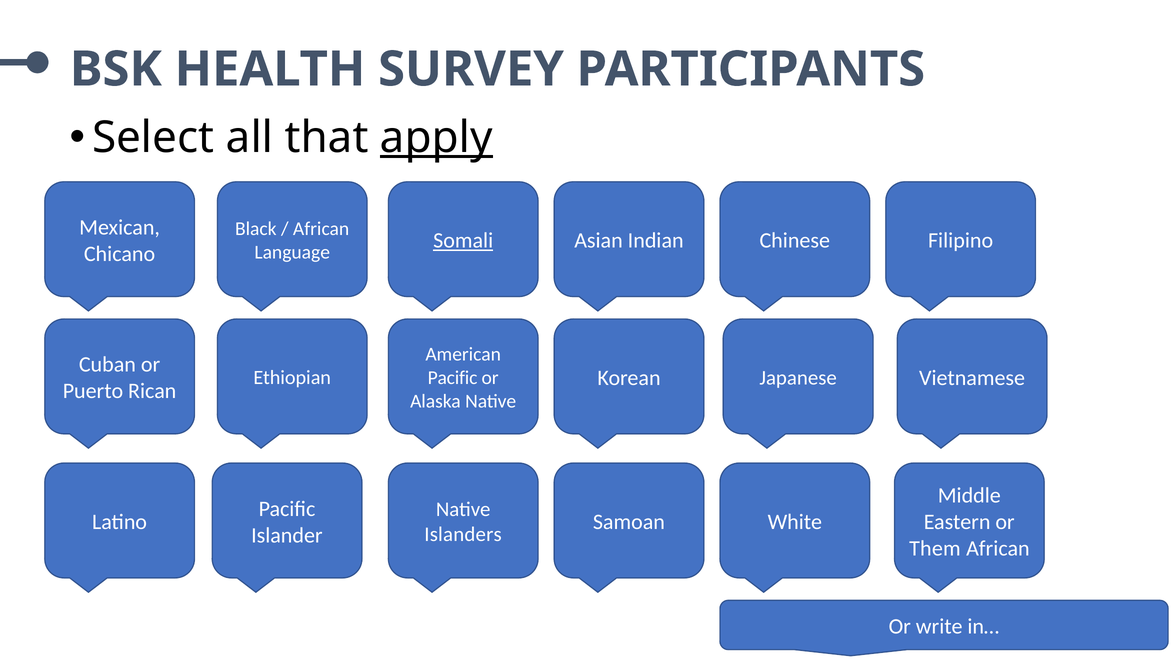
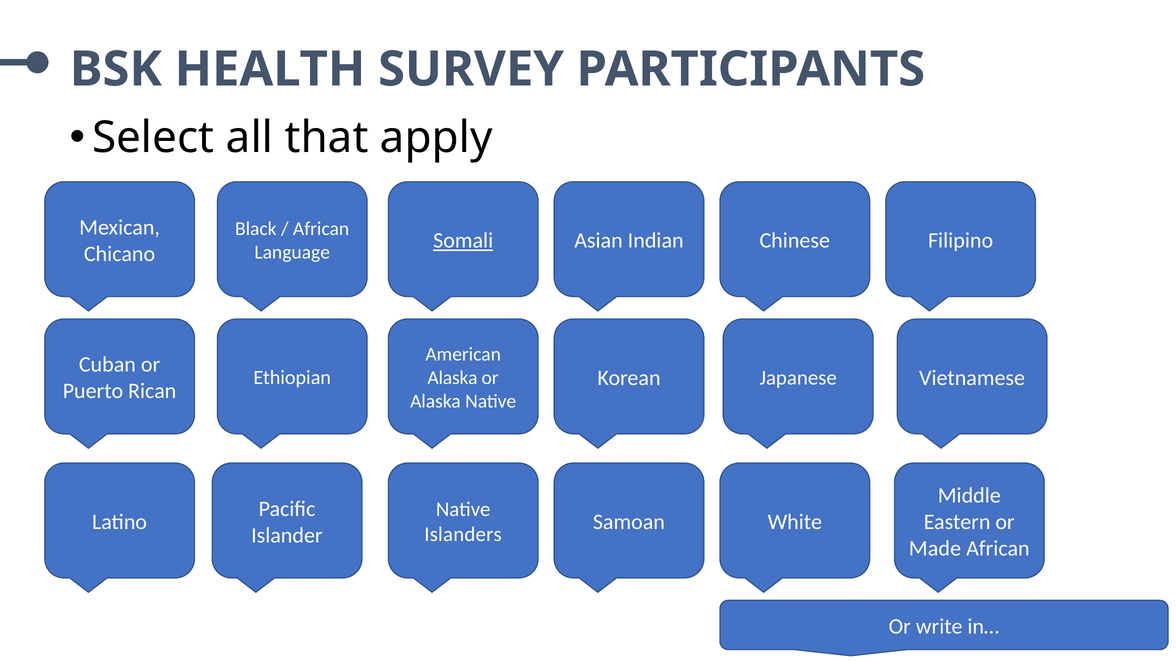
apply underline: present -> none
Pacific at (453, 378): Pacific -> Alaska
Them: Them -> Made
